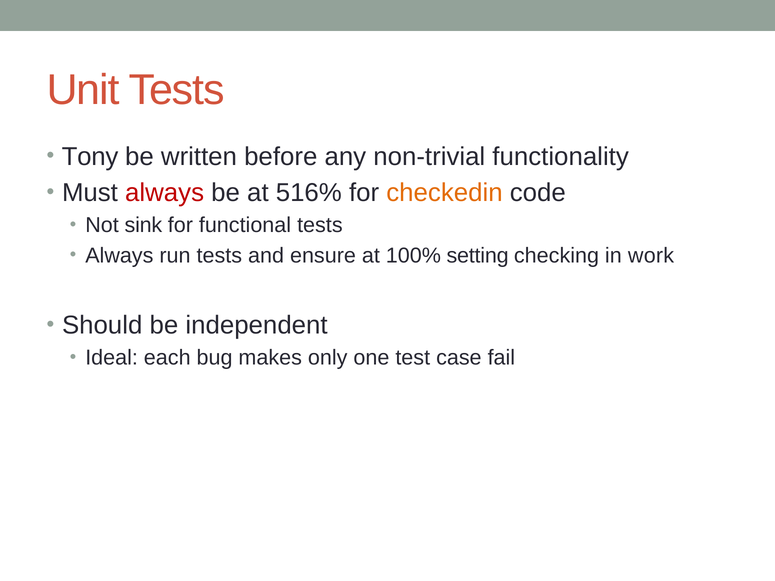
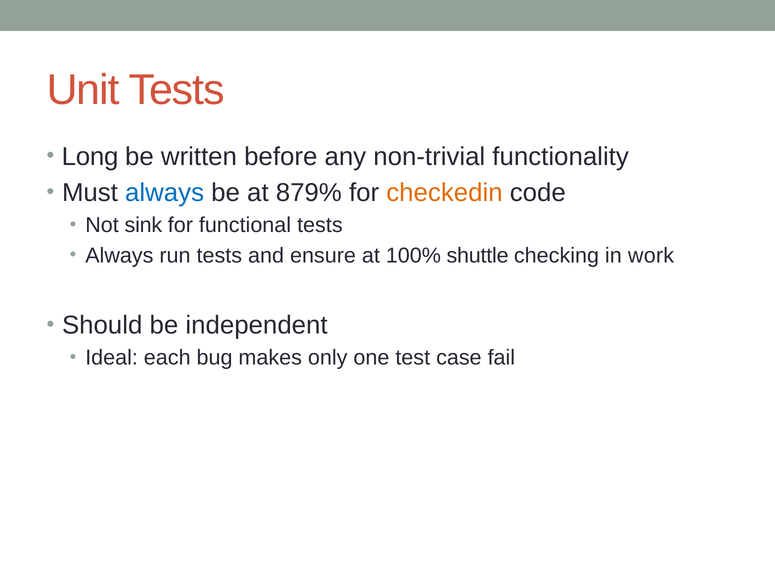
Tony: Tony -> Long
always at (165, 193) colour: red -> blue
516%: 516% -> 879%
setting: setting -> shuttle
